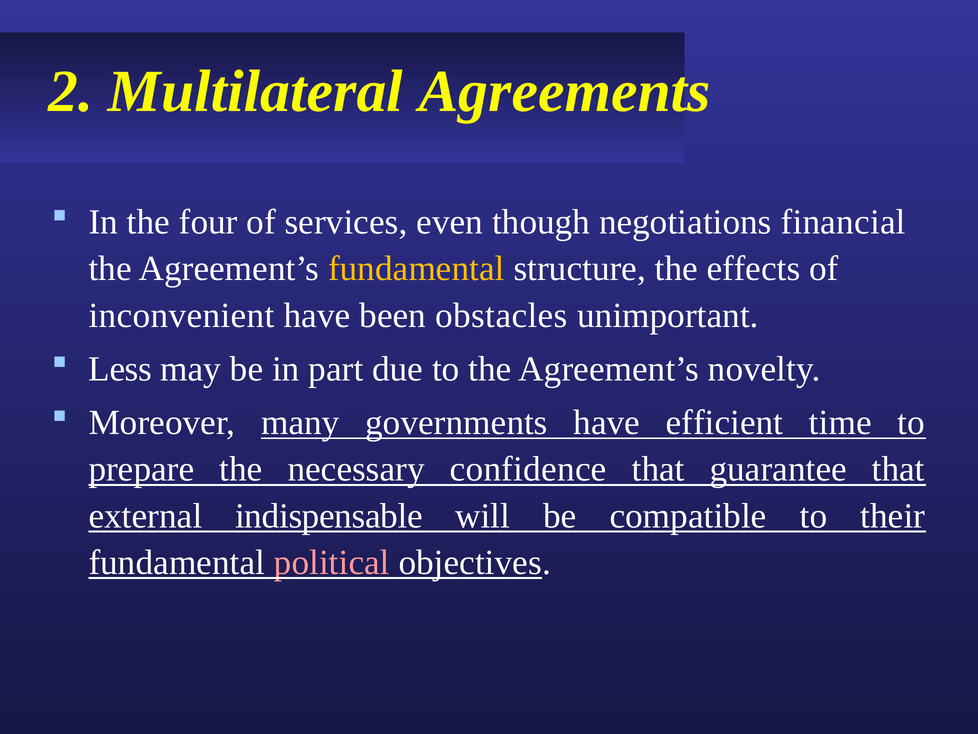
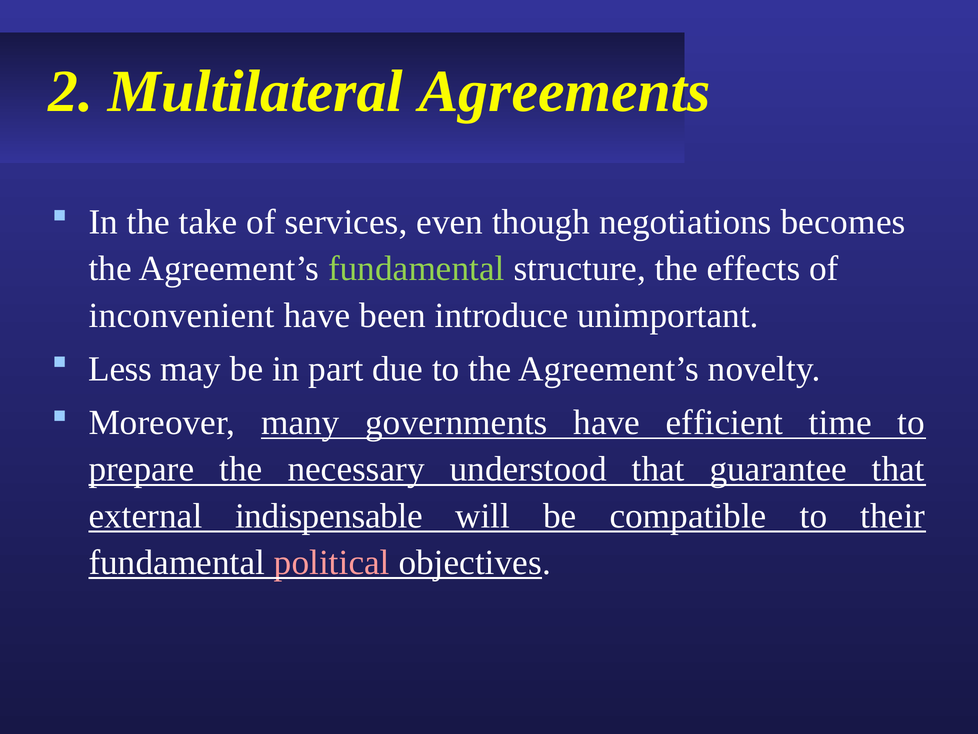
four: four -> take
financial: financial -> becomes
fundamental at (416, 269) colour: yellow -> light green
obstacles: obstacles -> introduce
confidence: confidence -> understood
